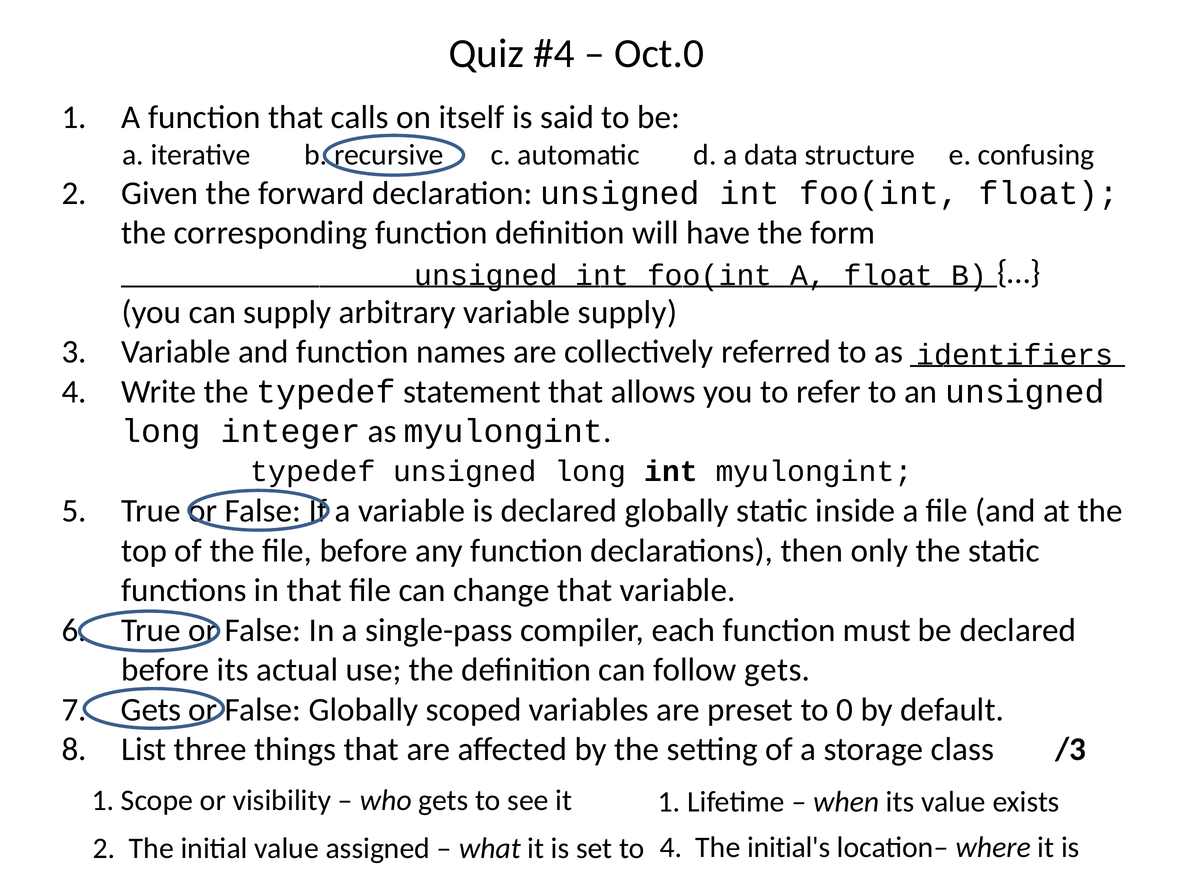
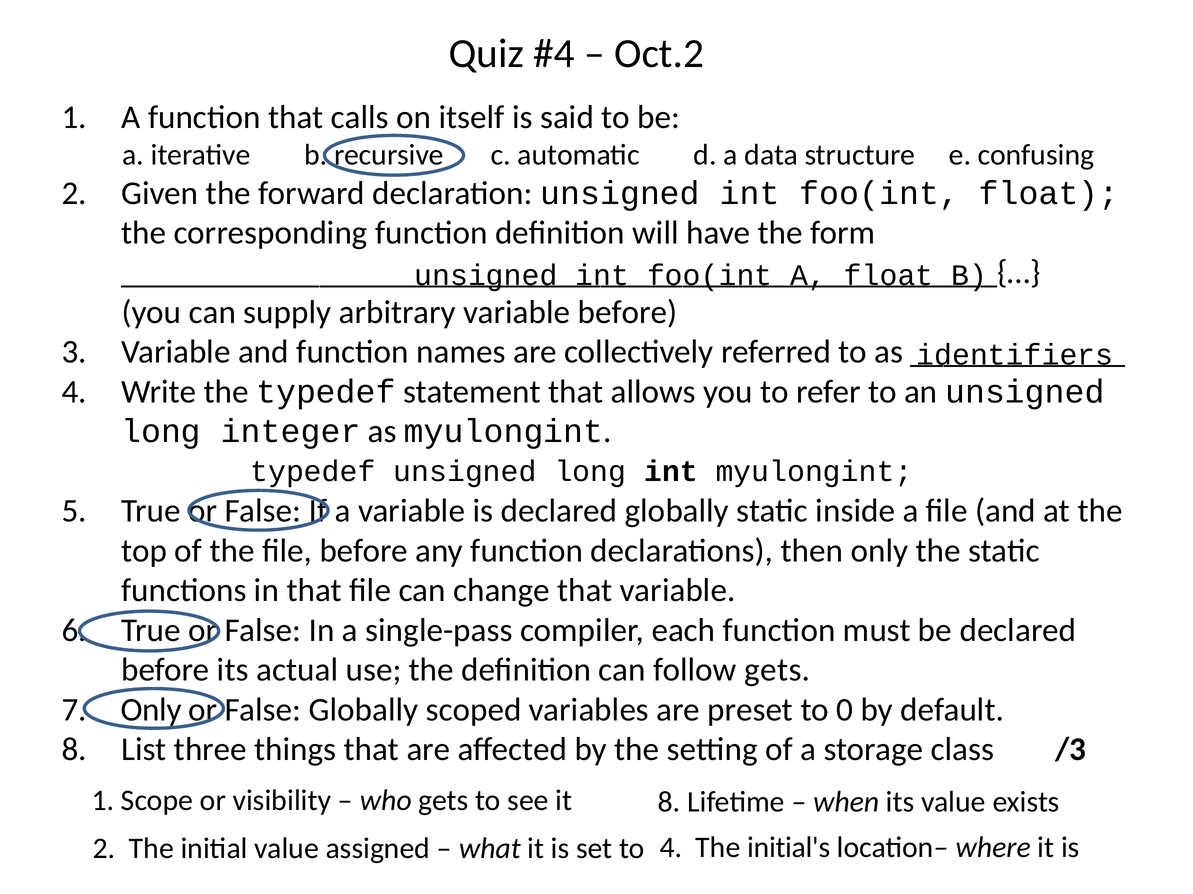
Oct.0: Oct.0 -> Oct.2
variable supply: supply -> before
Gets at (151, 710): Gets -> Only
it 1: 1 -> 8
